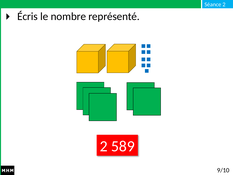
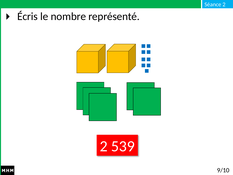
589: 589 -> 539
